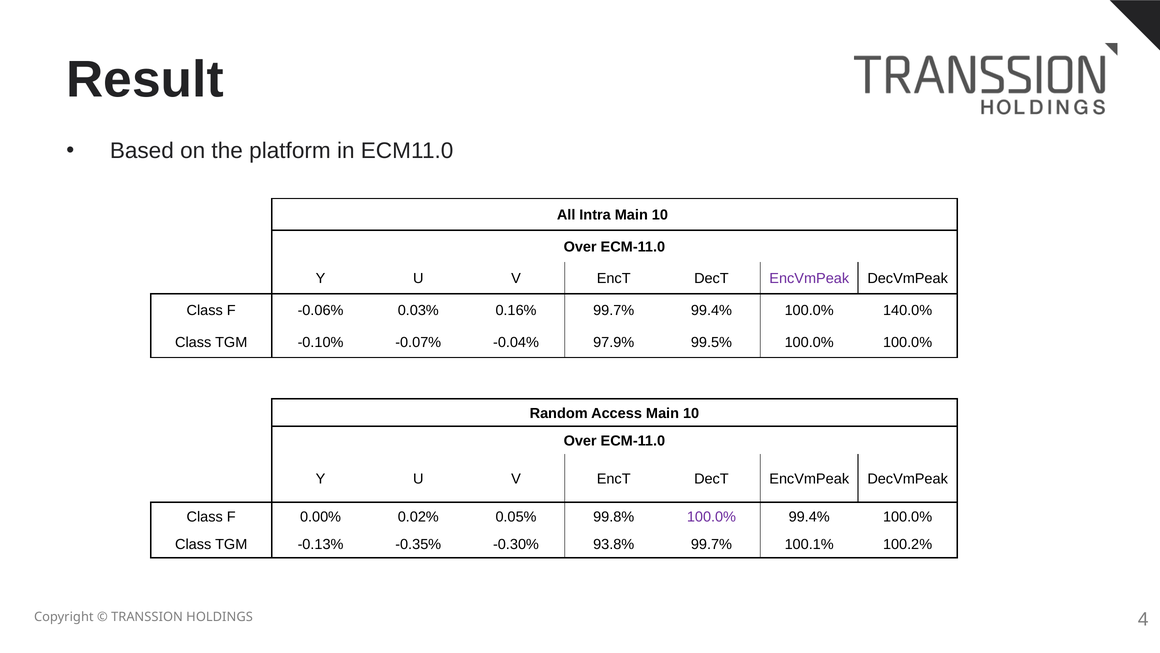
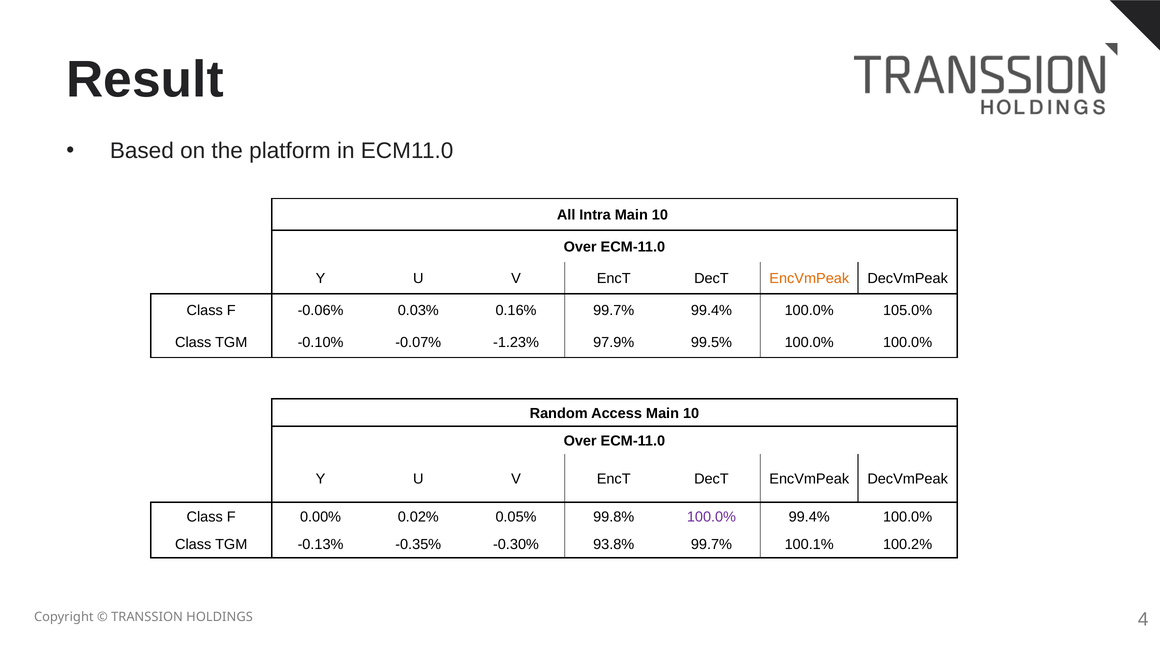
EncVmPeak at (809, 278) colour: purple -> orange
140.0%: 140.0% -> 105.0%
-0.04%: -0.04% -> -1.23%
